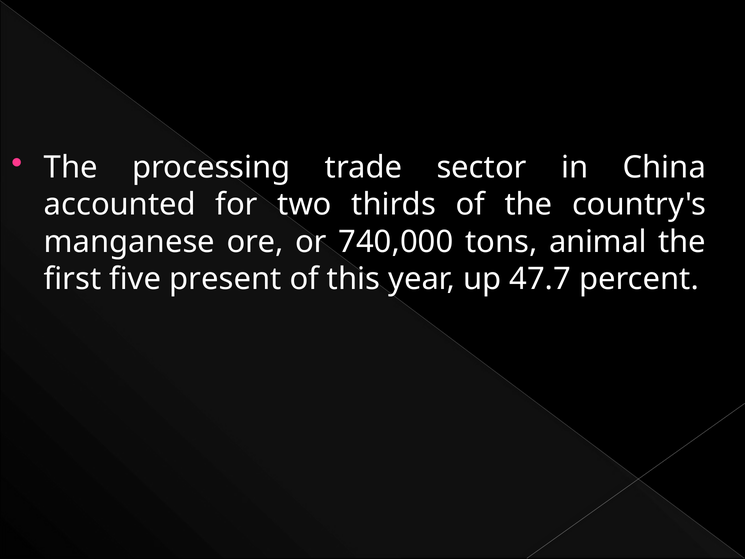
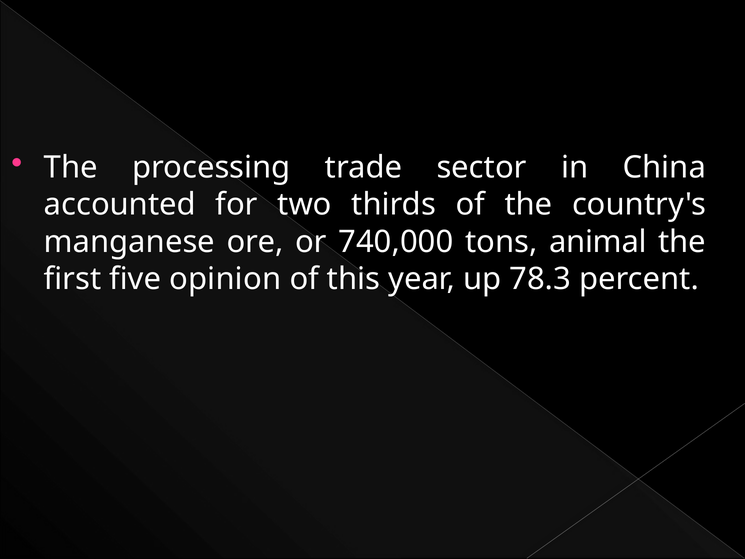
present: present -> opinion
47.7: 47.7 -> 78.3
